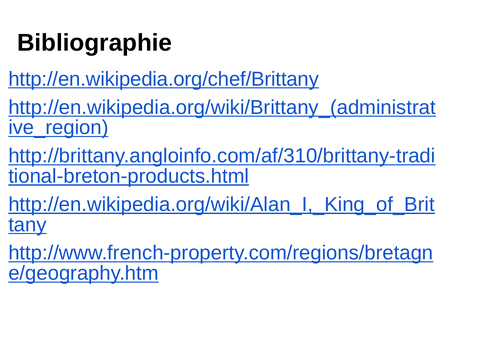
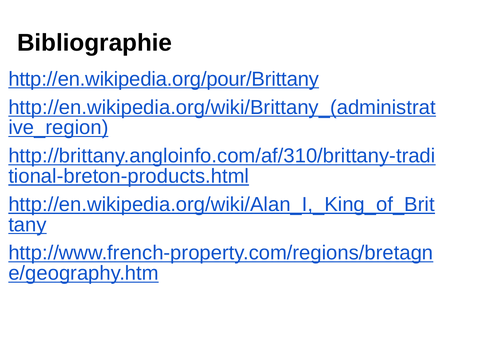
http://en.wikipedia.org/chef/Brittany: http://en.wikipedia.org/chef/Brittany -> http://en.wikipedia.org/pour/Brittany
